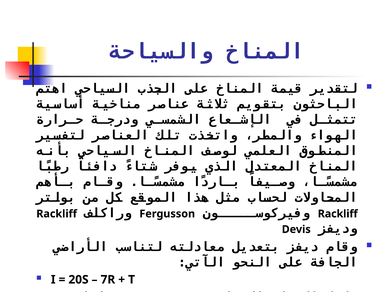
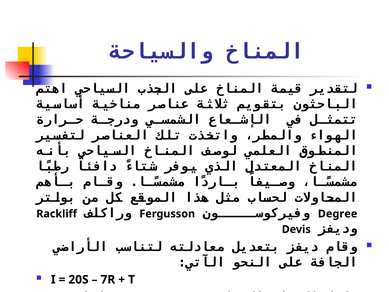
Rackliff at (338, 214): Rackliff -> Degree
